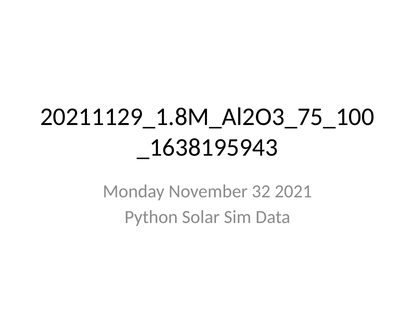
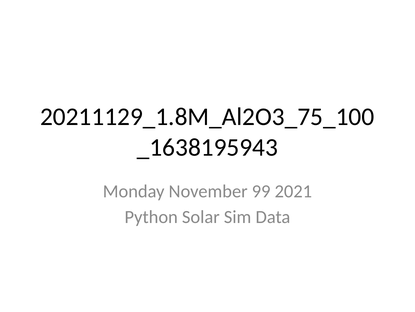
32: 32 -> 99
